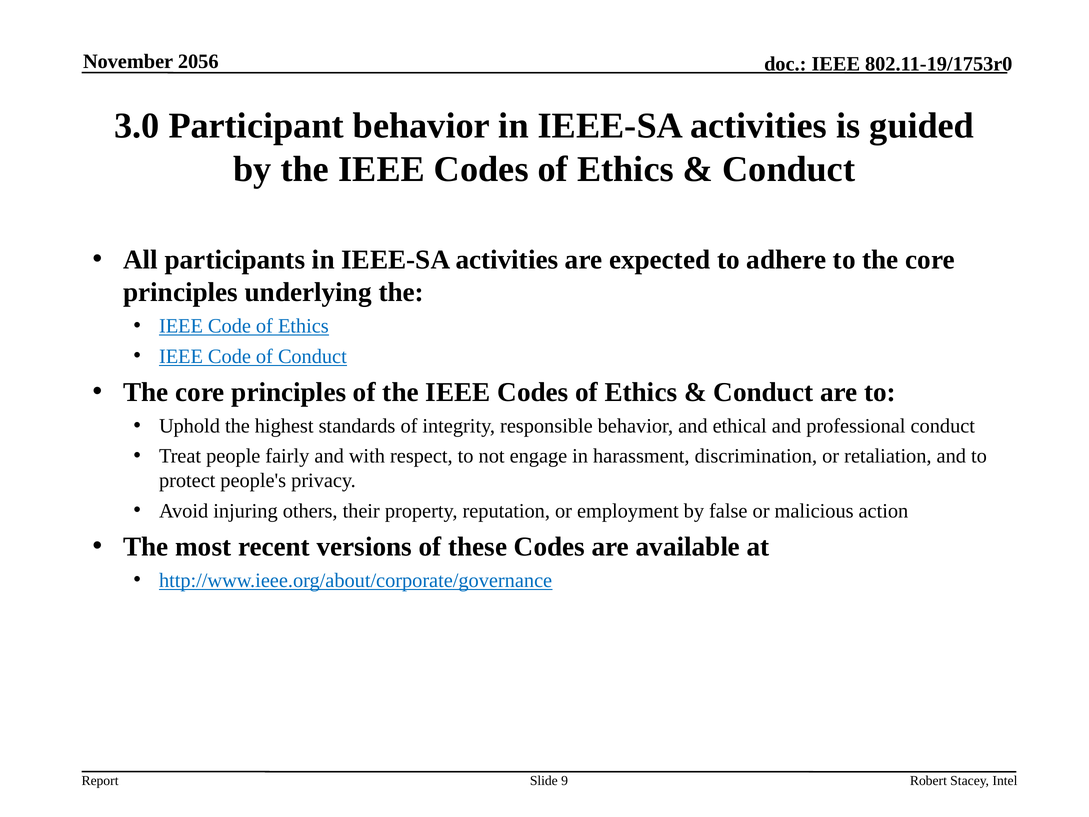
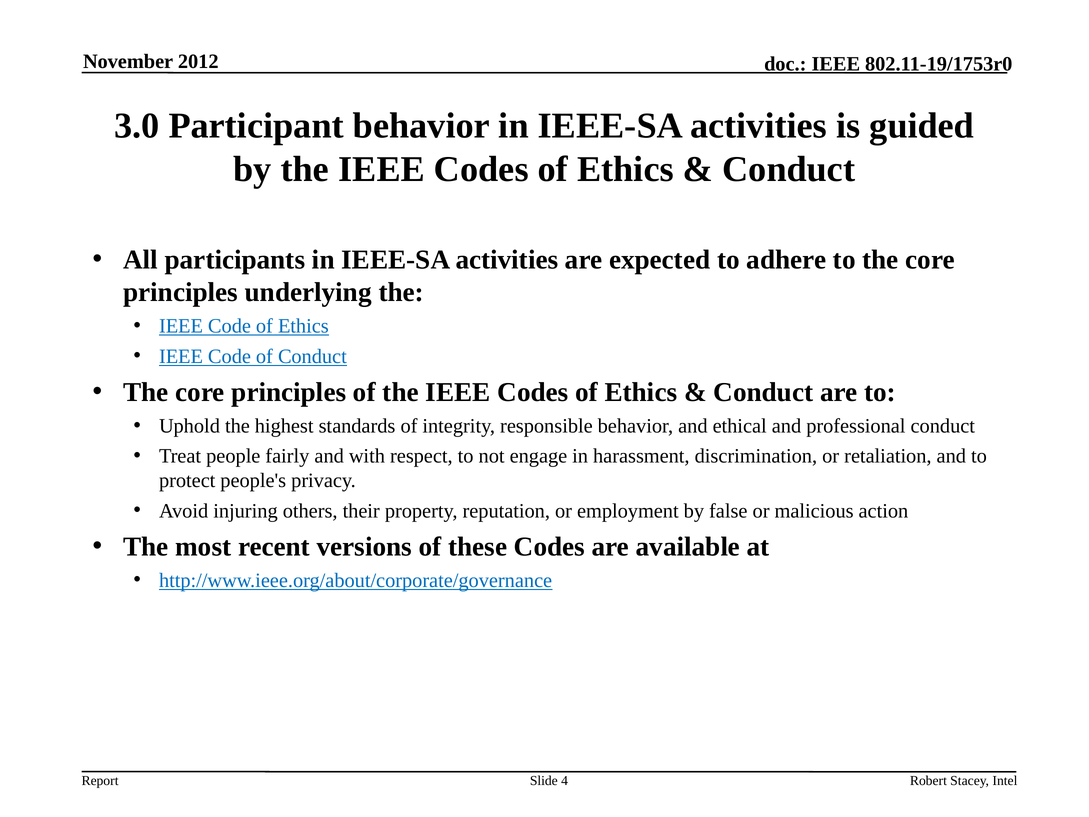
2056: 2056 -> 2012
9: 9 -> 4
